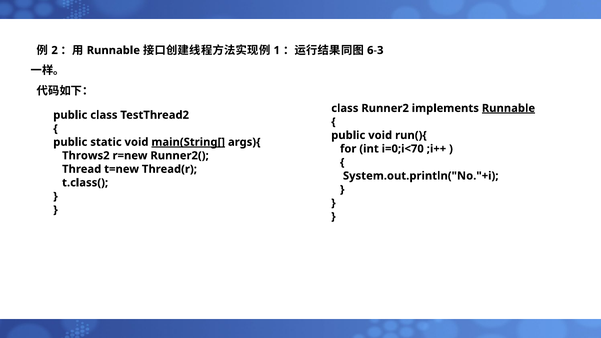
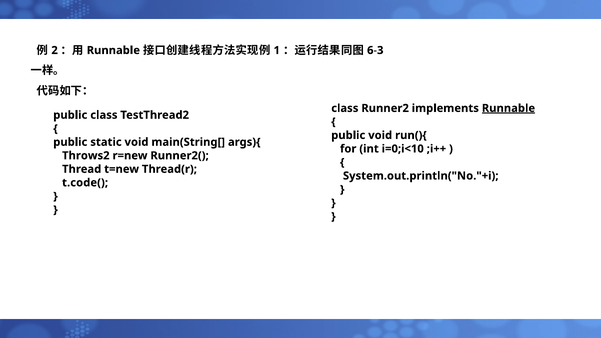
main(String[ underline: present -> none
i=0;i<70: i=0;i<70 -> i=0;i<10
t.class(: t.class( -> t.code(
